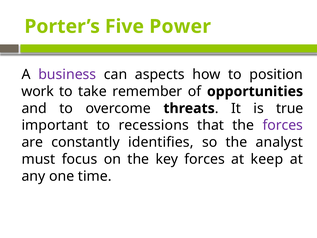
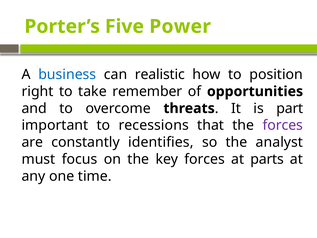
business colour: purple -> blue
aspects: aspects -> realistic
work: work -> right
true: true -> part
keep: keep -> parts
